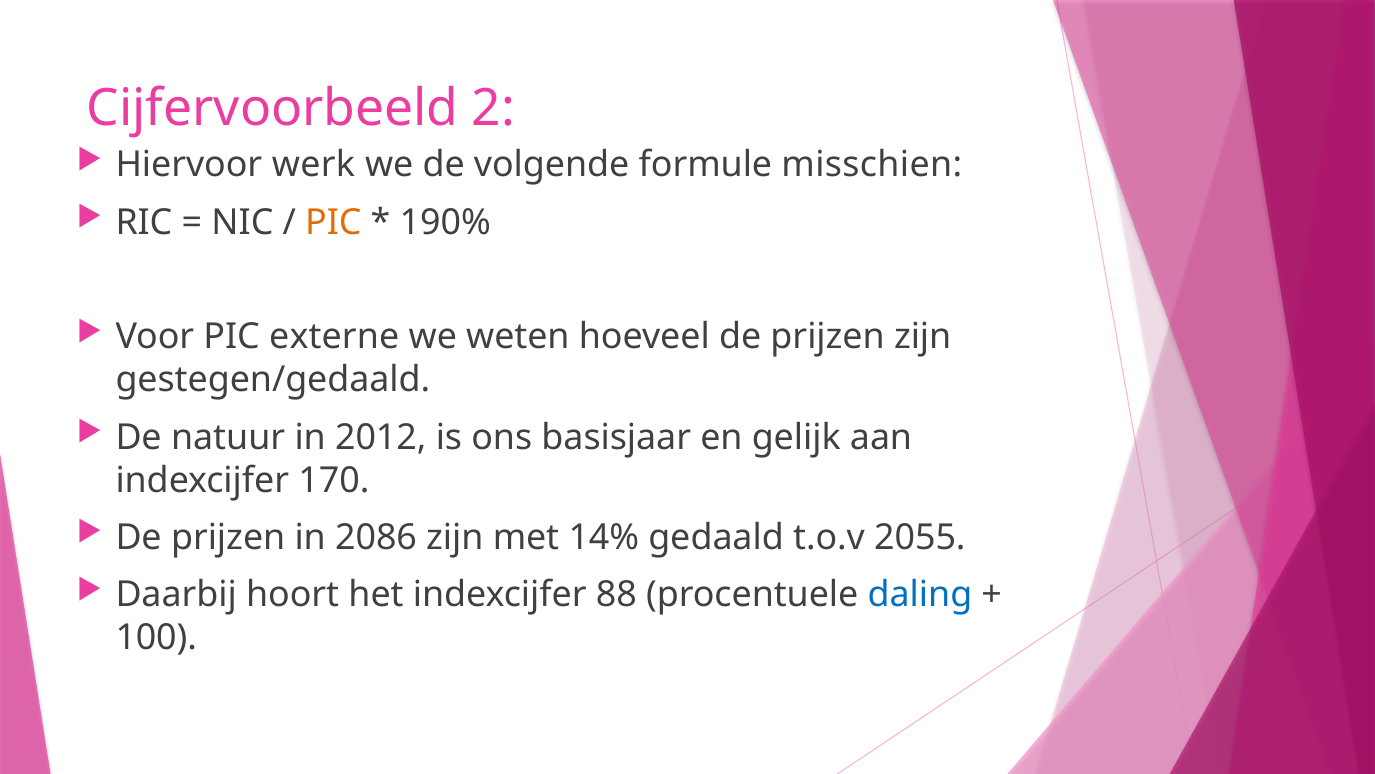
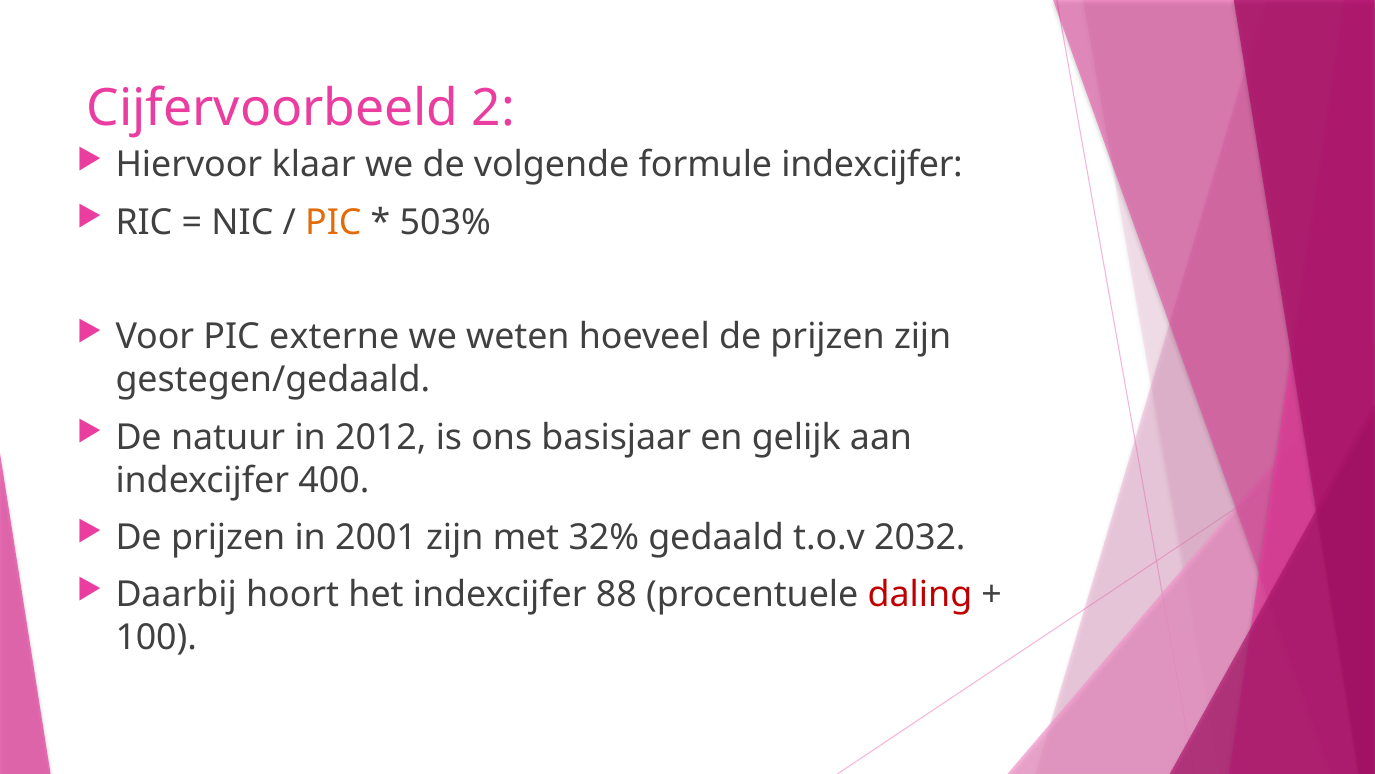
werk: werk -> klaar
formule misschien: misschien -> indexcijfer
190%: 190% -> 503%
170: 170 -> 400
2086: 2086 -> 2001
14%: 14% -> 32%
2055: 2055 -> 2032
daling colour: blue -> red
